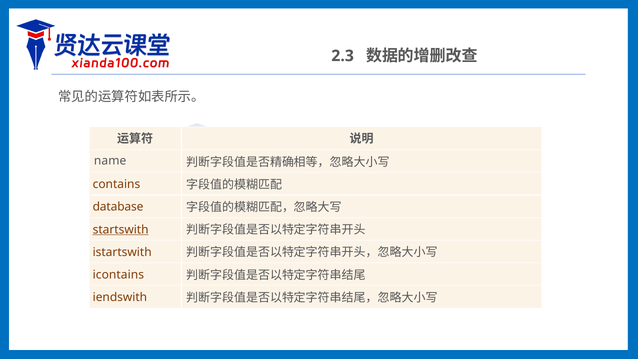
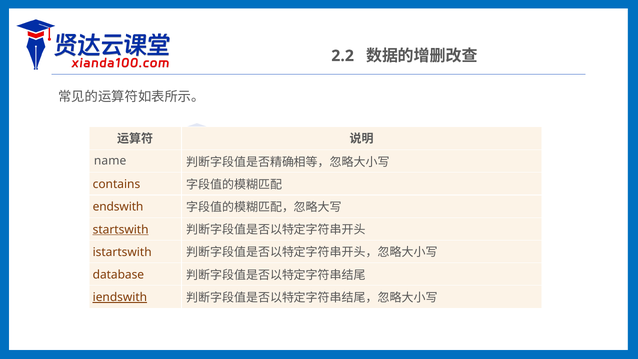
2.3: 2.3 -> 2.2
database: database -> endswith
icontains: icontains -> database
iendswith underline: none -> present
